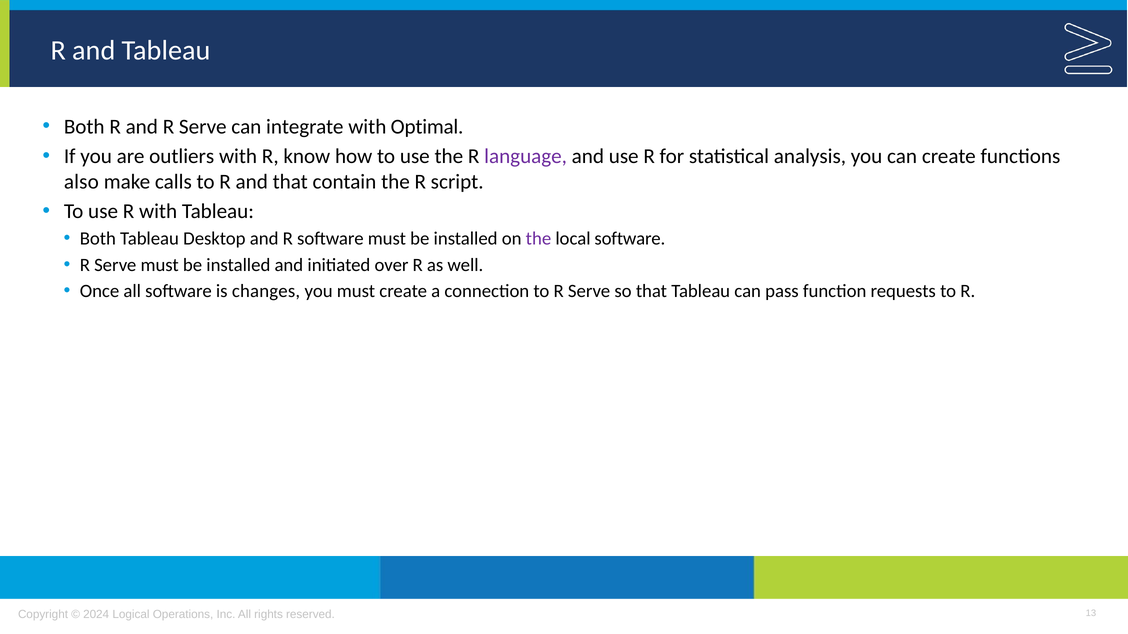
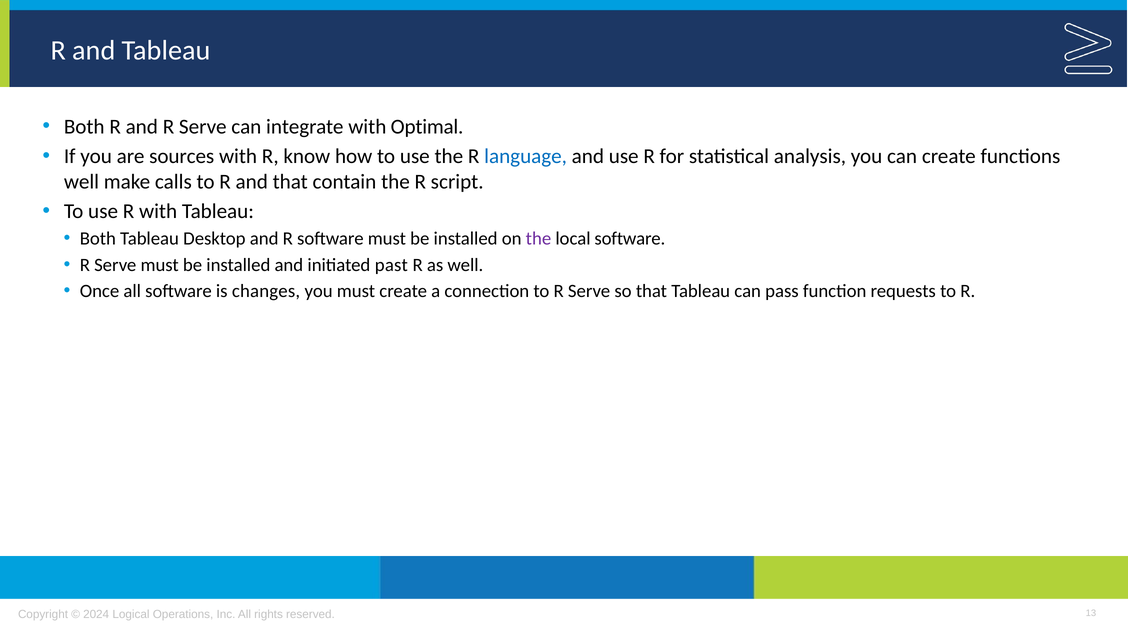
outliers: outliers -> sources
language colour: purple -> blue
also at (81, 182): also -> well
over: over -> past
